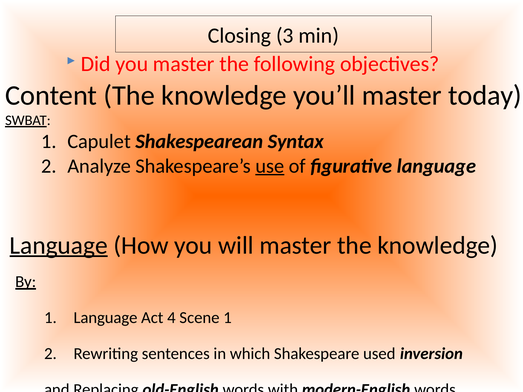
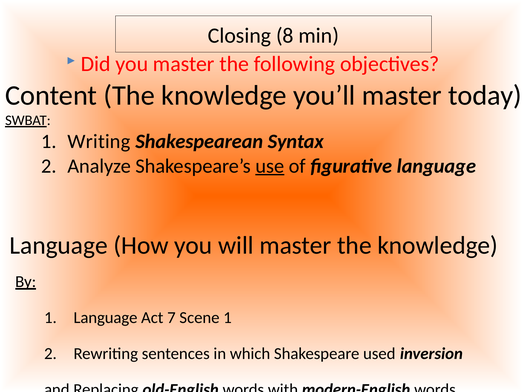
3: 3 -> 8
Capulet: Capulet -> Writing
Language at (59, 245) underline: present -> none
4: 4 -> 7
